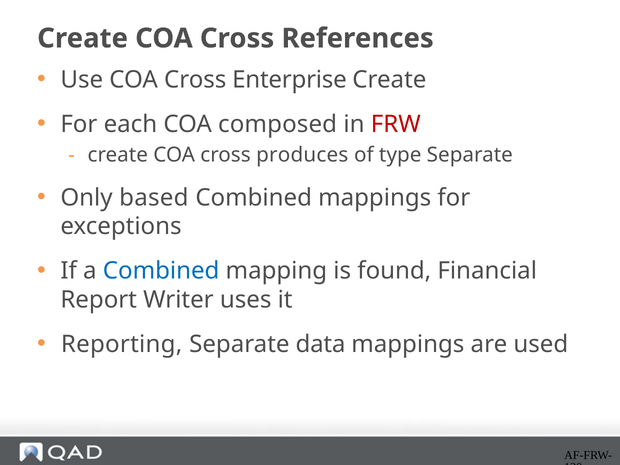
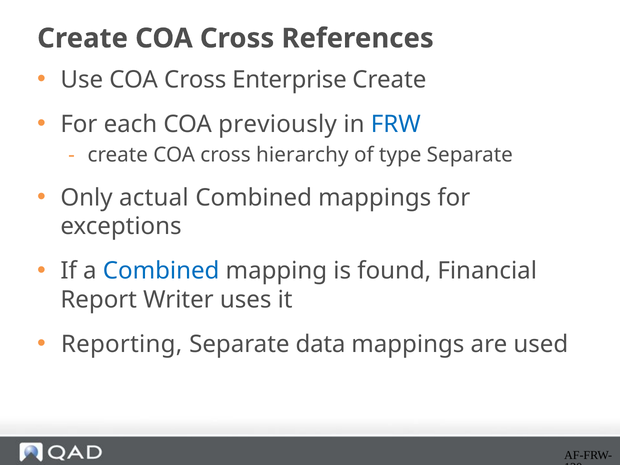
composed: composed -> previously
FRW colour: red -> blue
produces: produces -> hierarchy
based: based -> actual
